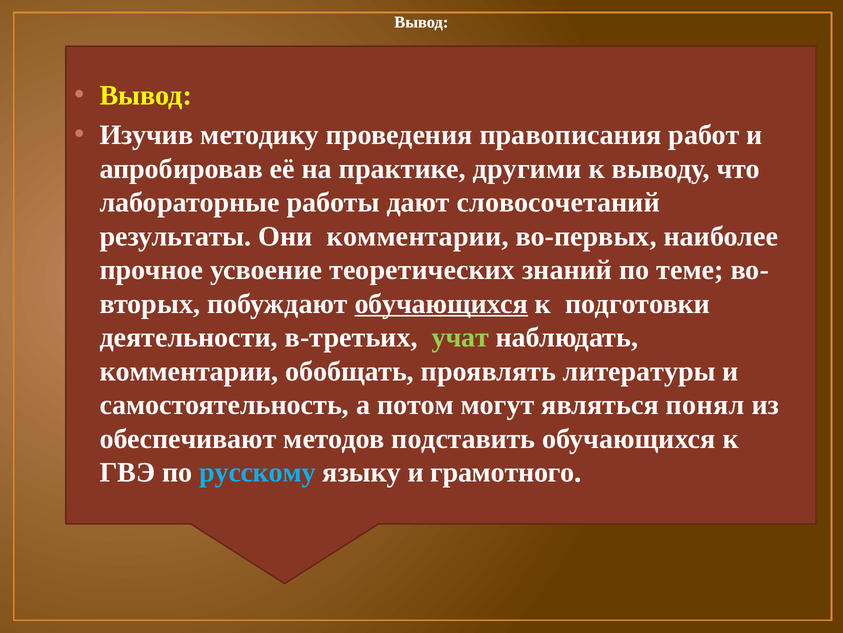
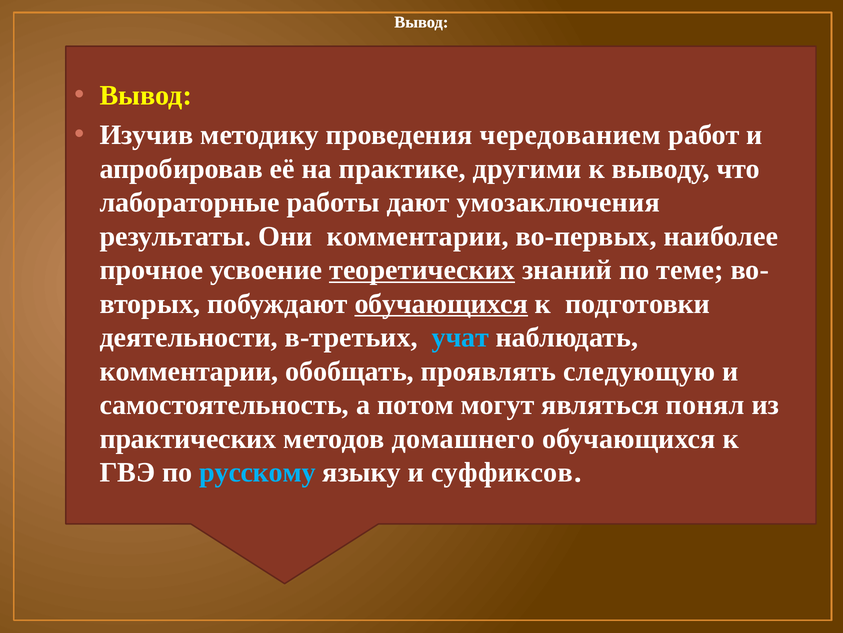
правописания: правописания -> чередованием
словосочетаний: словосочетаний -> умозаключения
теоретических underline: none -> present
учат colour: light green -> light blue
литературы: литературы -> следующую
обеспечивают: обеспечивают -> практических
подставить: подставить -> домашнего
грамотного: грамотного -> суффиксов
